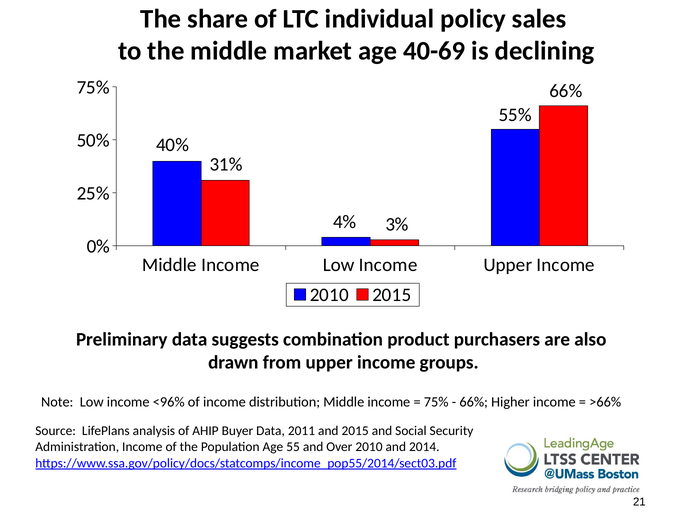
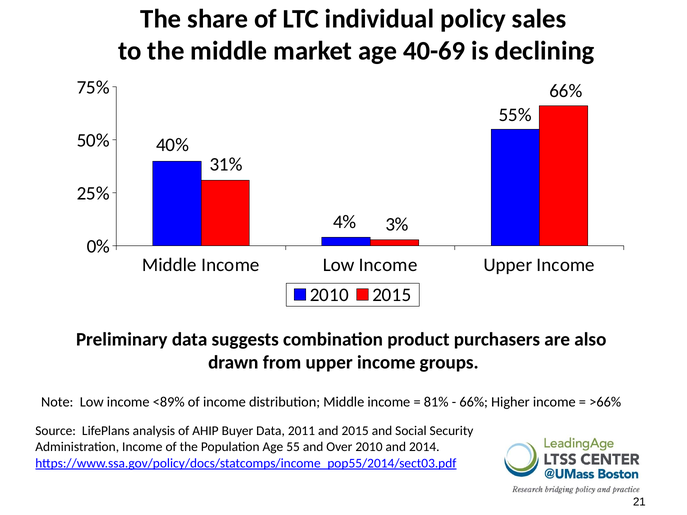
<96%: <96% -> <89%
75% at (436, 402): 75% -> 81%
